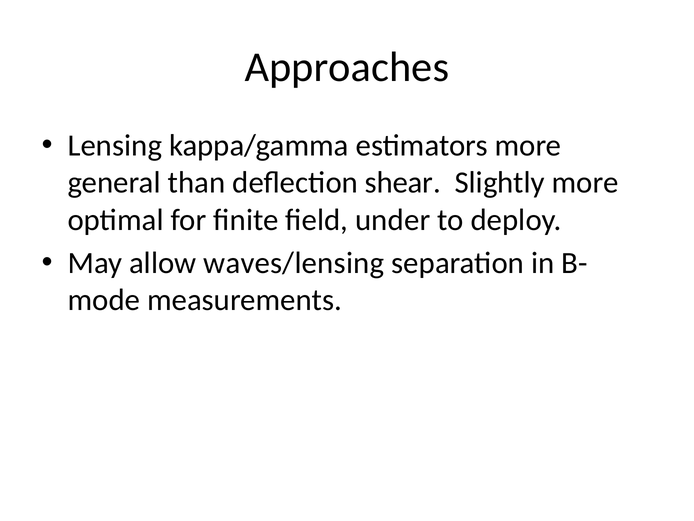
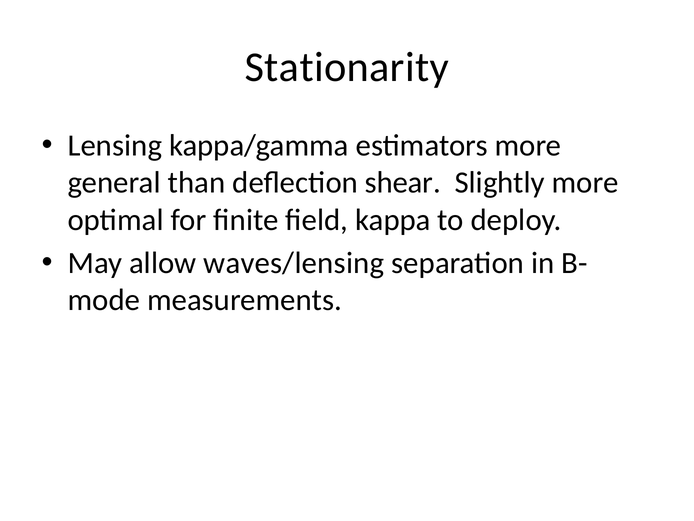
Approaches: Approaches -> Stationarity
under: under -> kappa
